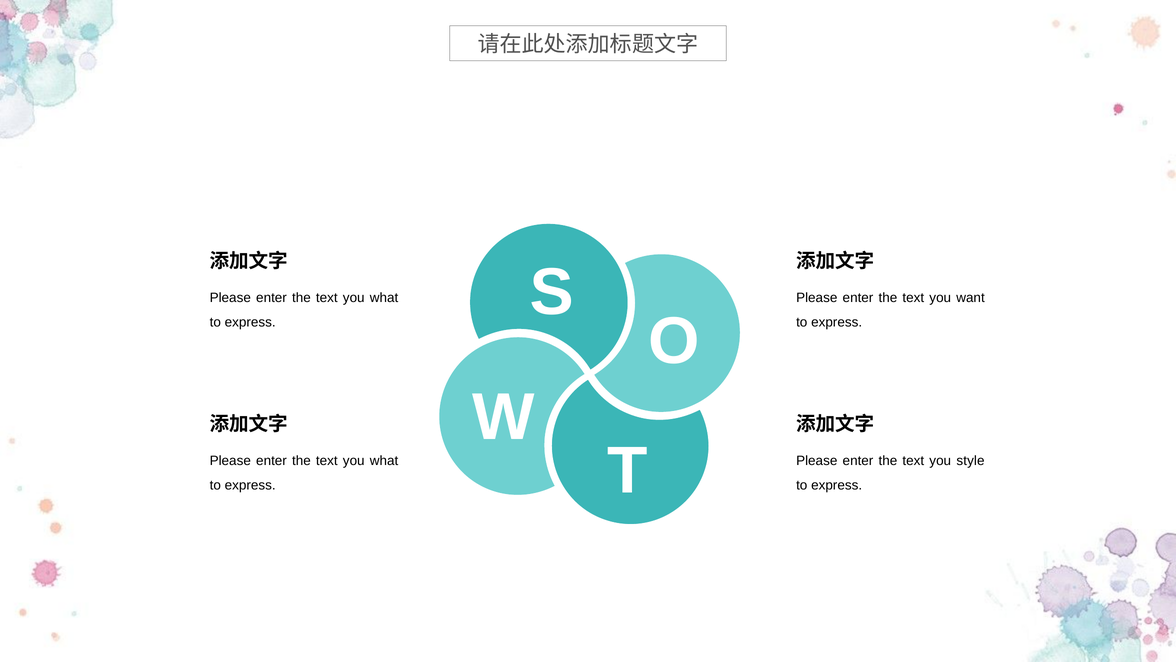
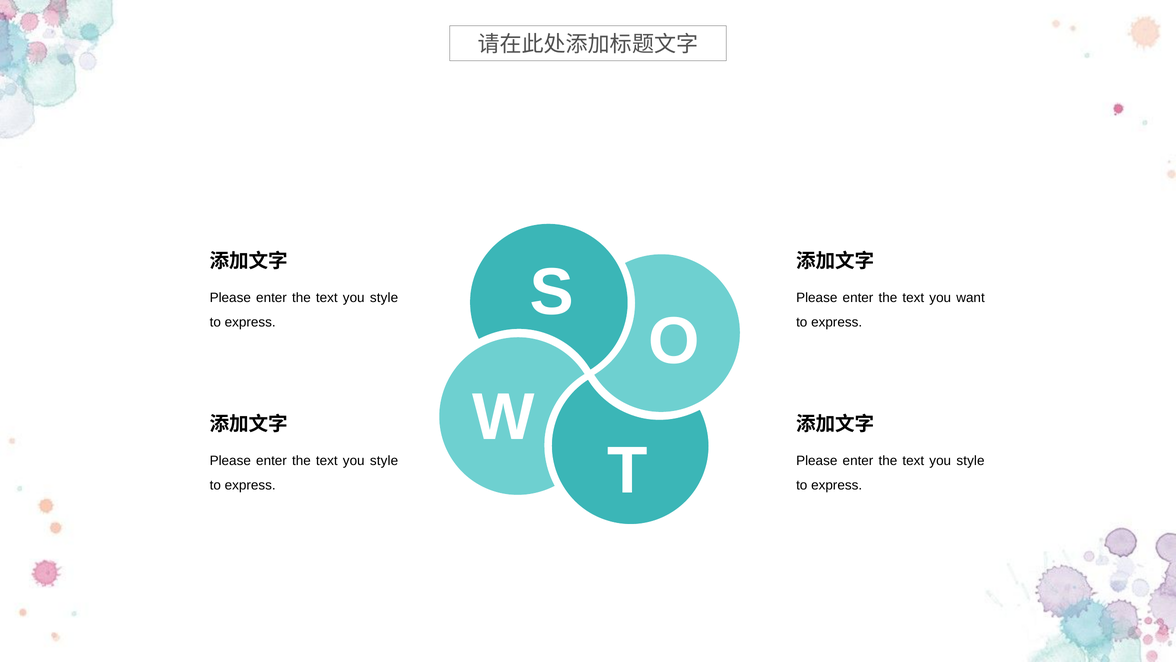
what at (384, 298): what -> style
what at (384, 460): what -> style
